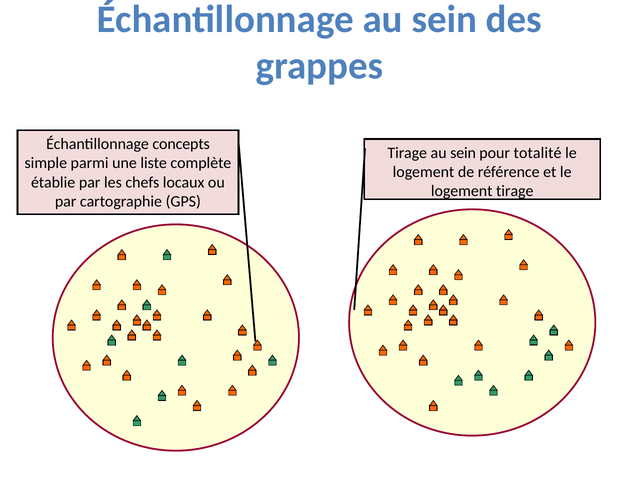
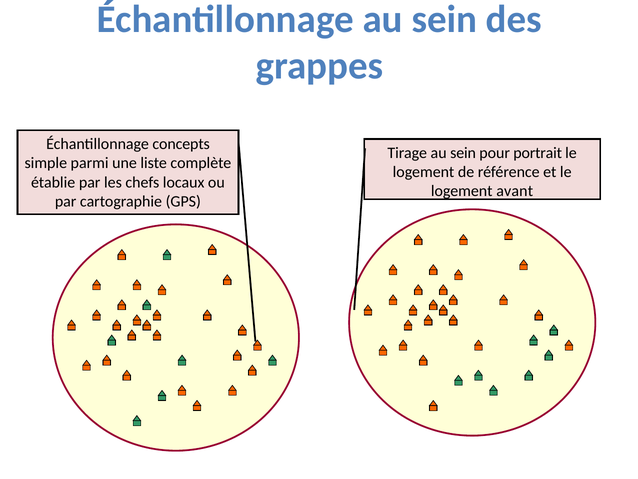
totalité: totalité -> portrait
logement tirage: tirage -> avant
